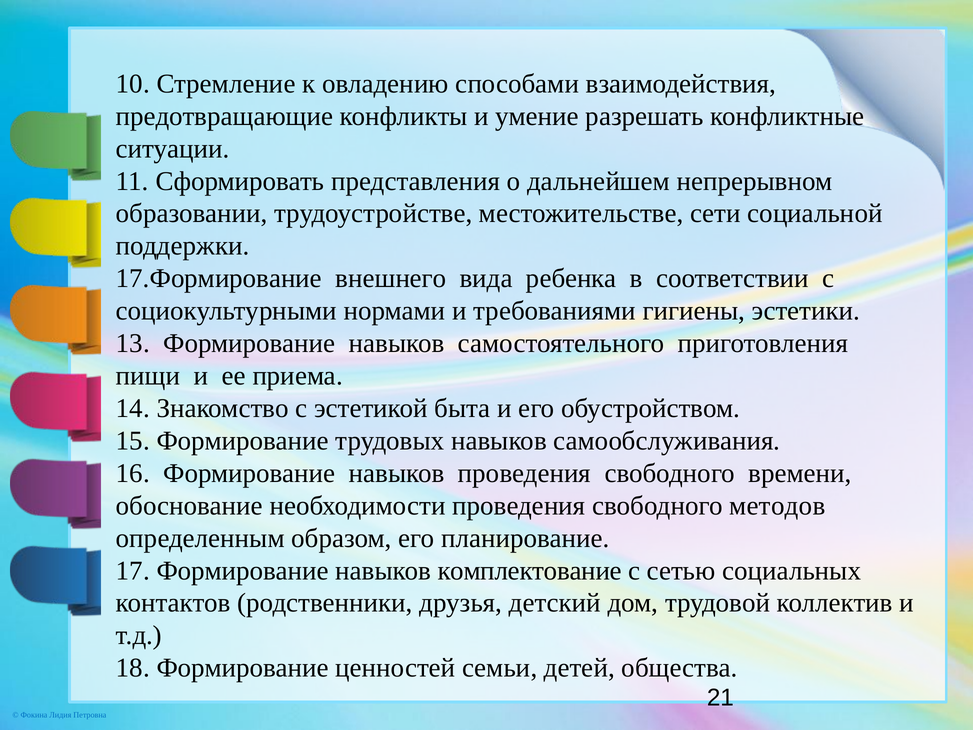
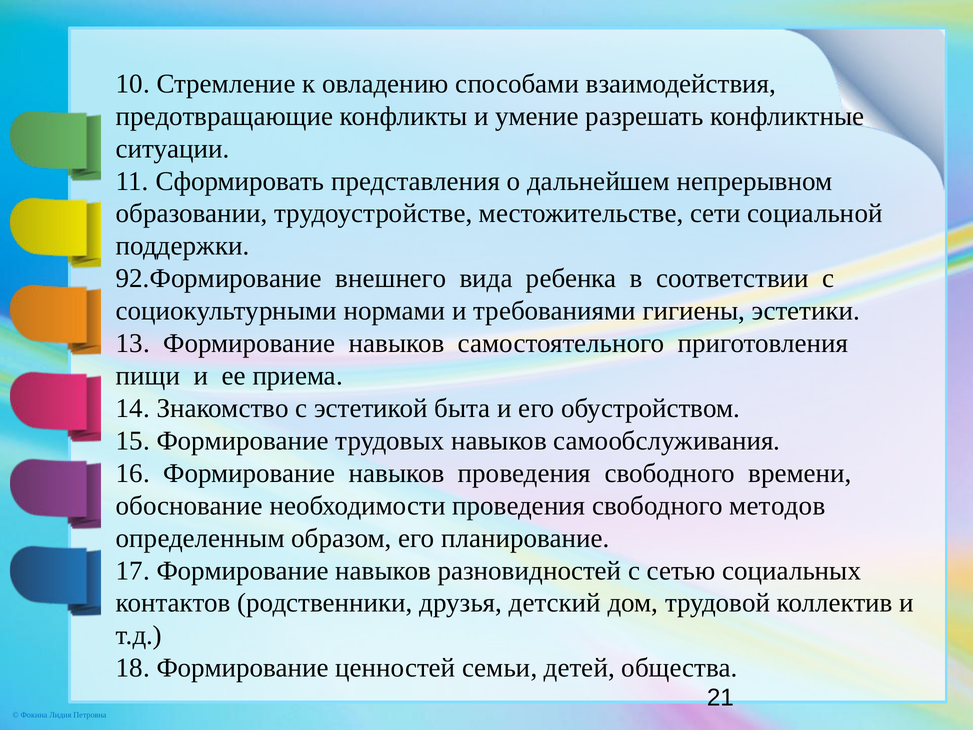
17.Формирование: 17.Формирование -> 92.Формирование
комплектование: комплектование -> разновидностей
